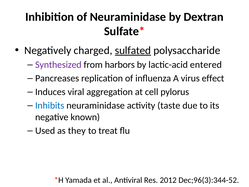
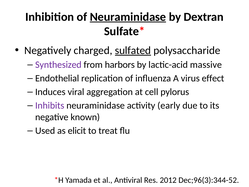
Neuraminidase at (128, 17) underline: none -> present
entered: entered -> massive
Pancreases: Pancreases -> Endothelial
Inhibits colour: blue -> purple
taste: taste -> early
they: they -> elicit
